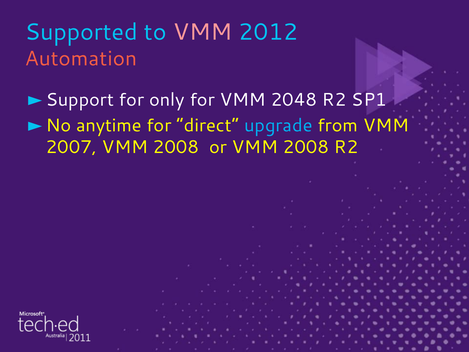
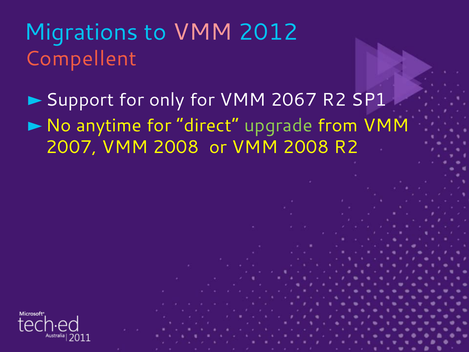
Supported: Supported -> Migrations
Automation: Automation -> Compellent
2048: 2048 -> 2067
upgrade colour: light blue -> light green
